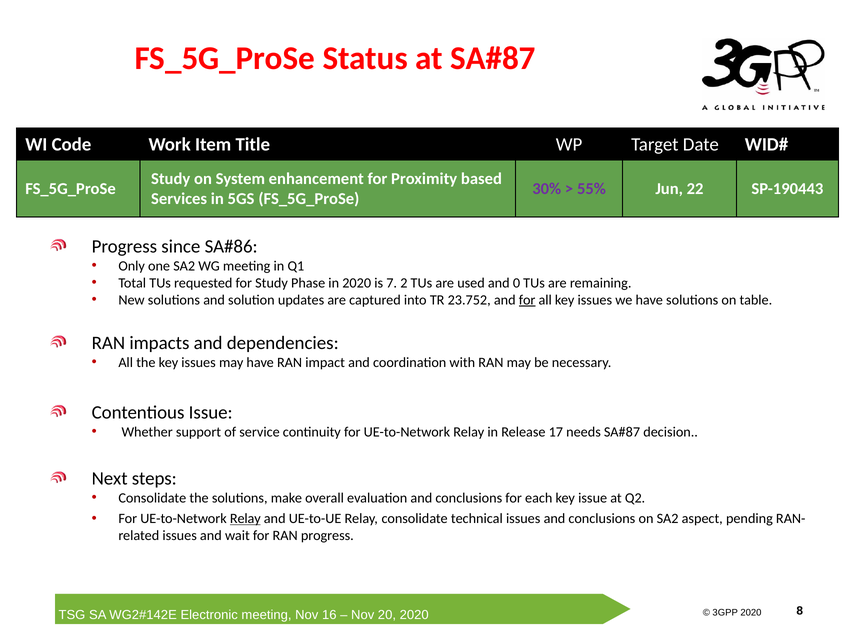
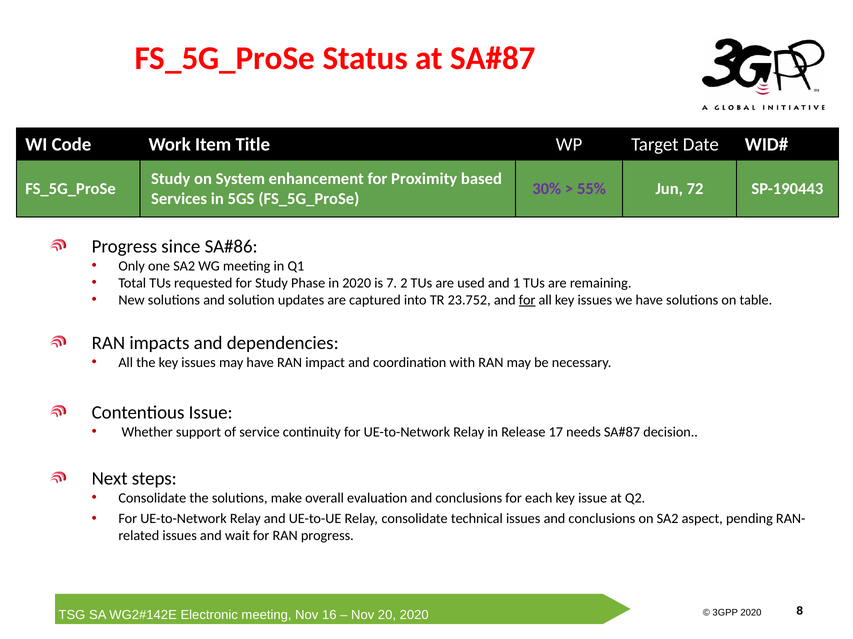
22: 22 -> 72
0: 0 -> 1
Relay at (245, 519) underline: present -> none
